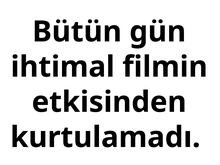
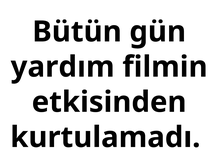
ihtimal: ihtimal -> yardım
